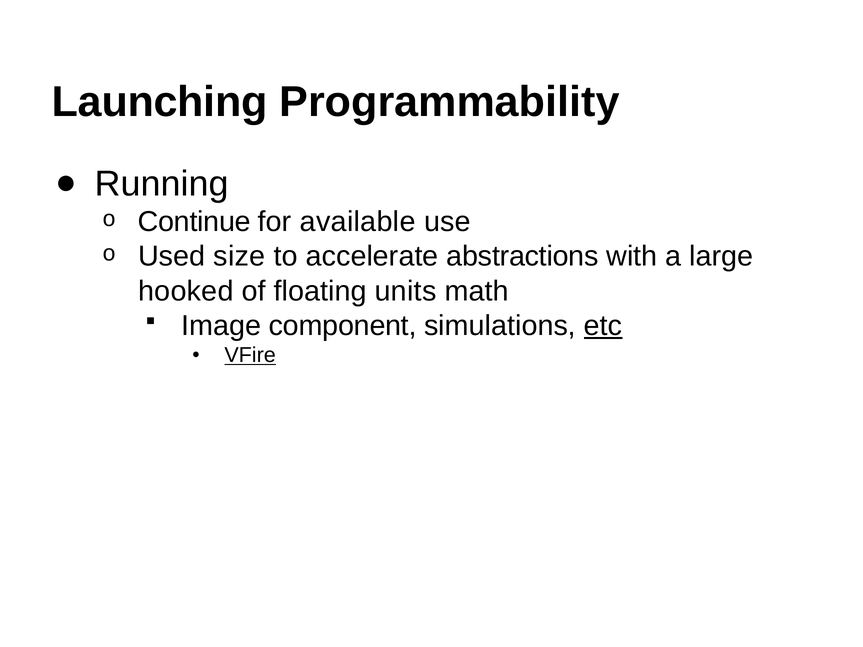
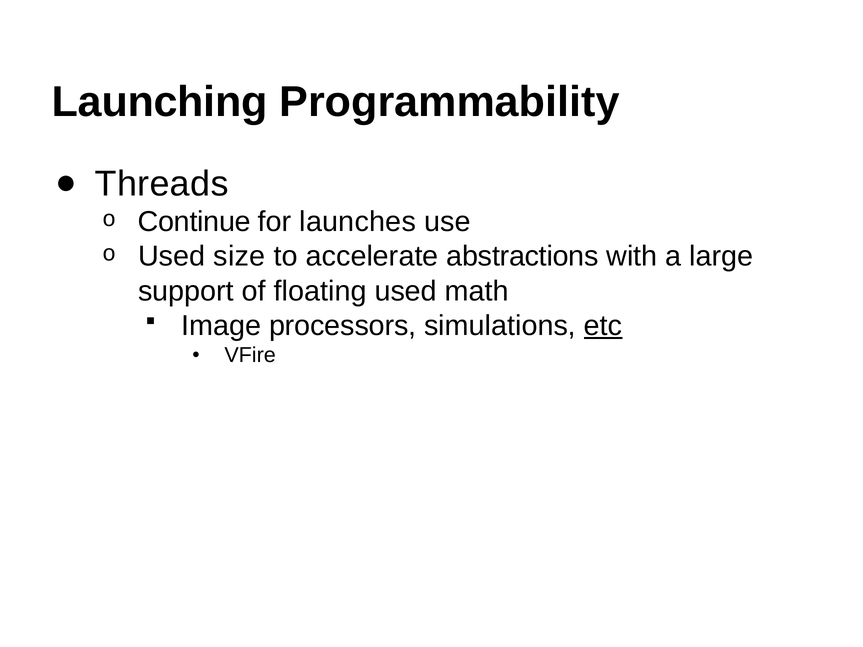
Running: Running -> Threads
available: available -> launches
hooked: hooked -> support
floating units: units -> used
component: component -> processors
VFire underline: present -> none
